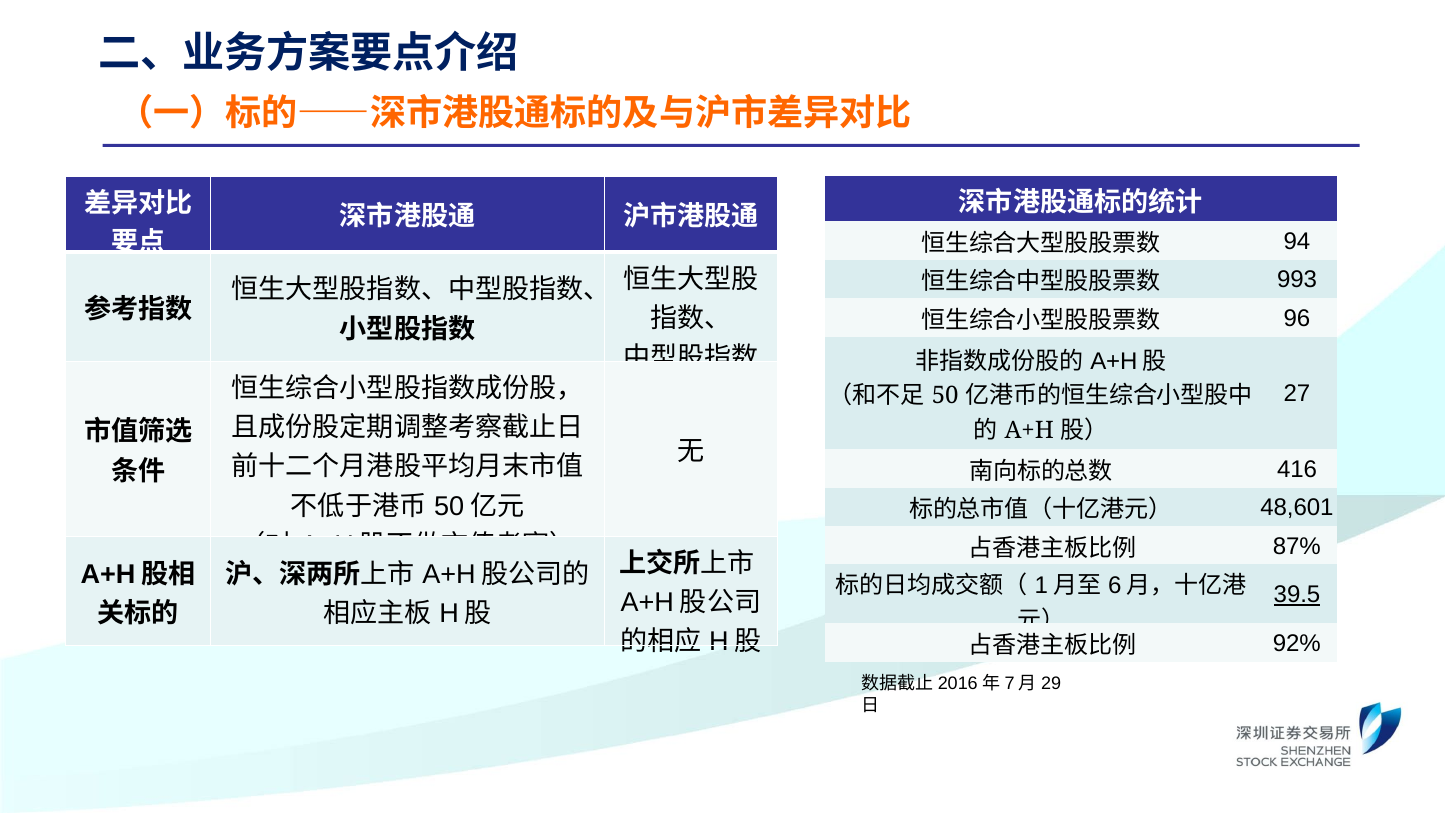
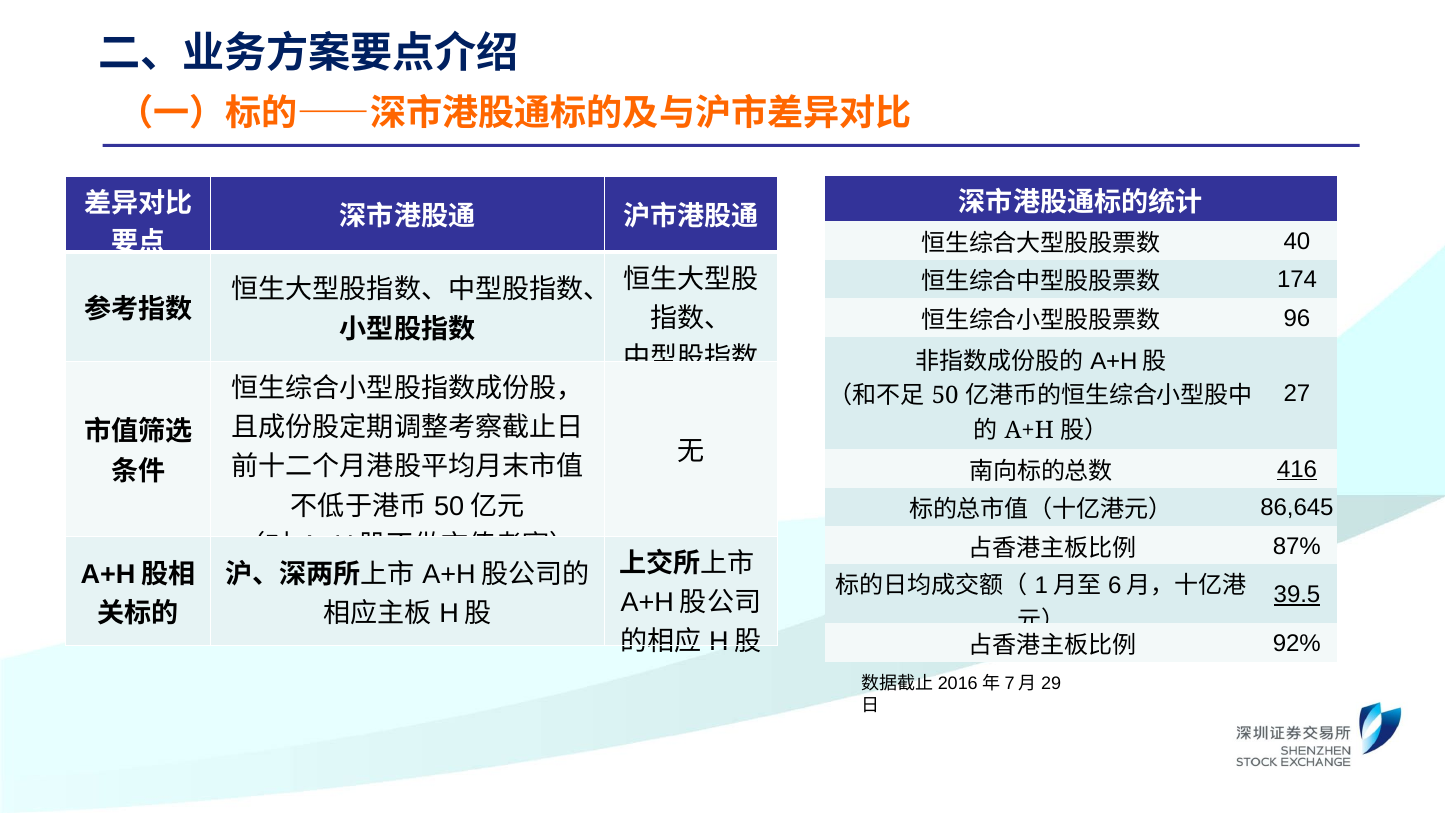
94: 94 -> 40
993: 993 -> 174
416 underline: none -> present
48,601: 48,601 -> 86,645
